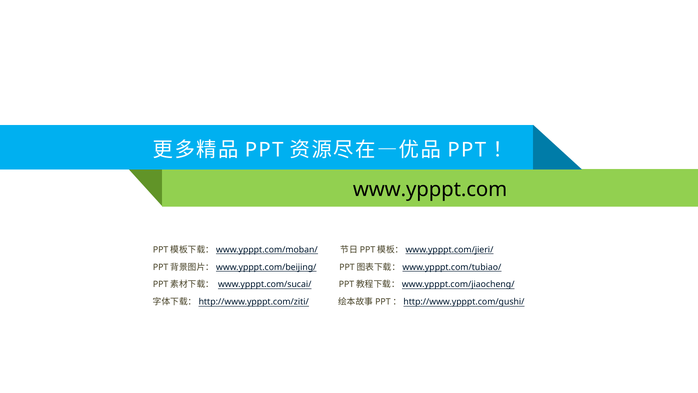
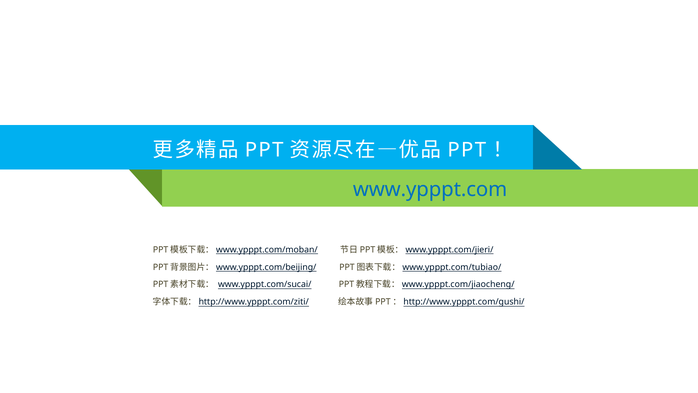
www.ypppt.com colour: black -> blue
